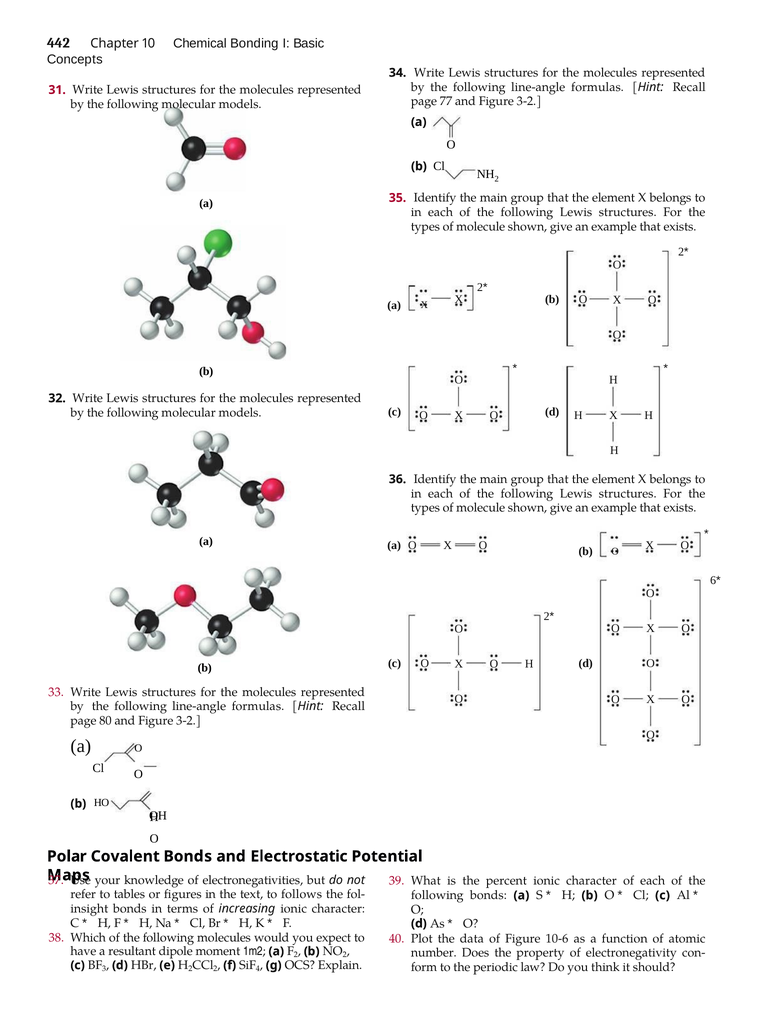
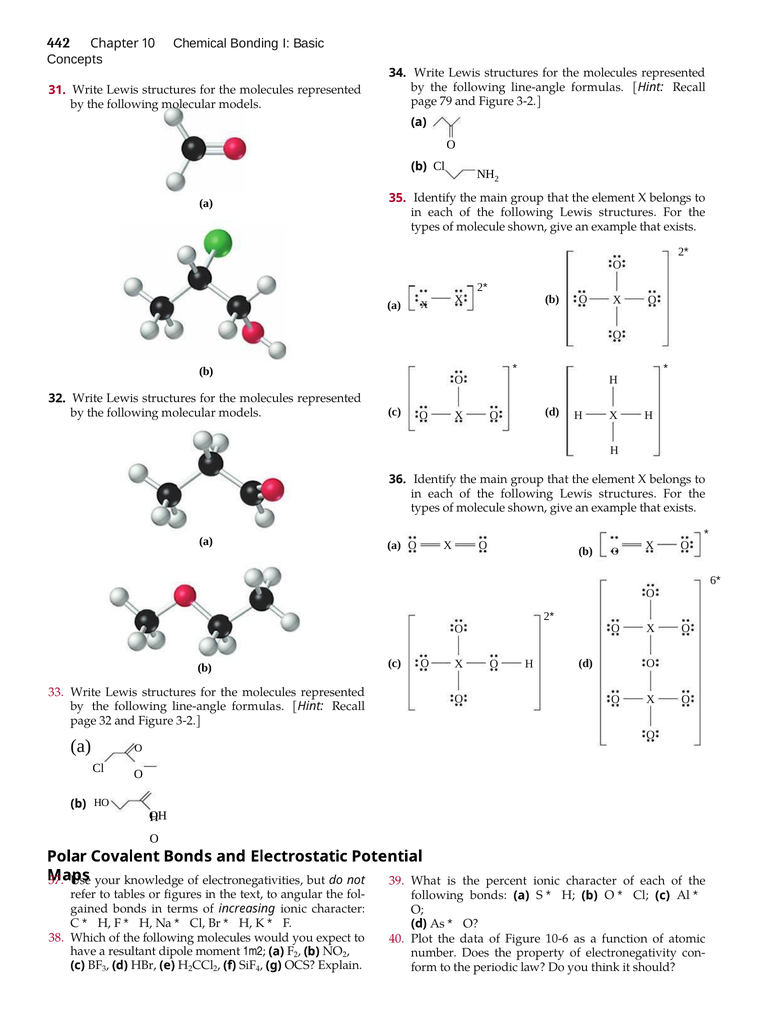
77: 77 -> 79
page 80: 80 -> 32
follows: follows -> angular
insight: insight -> gained
